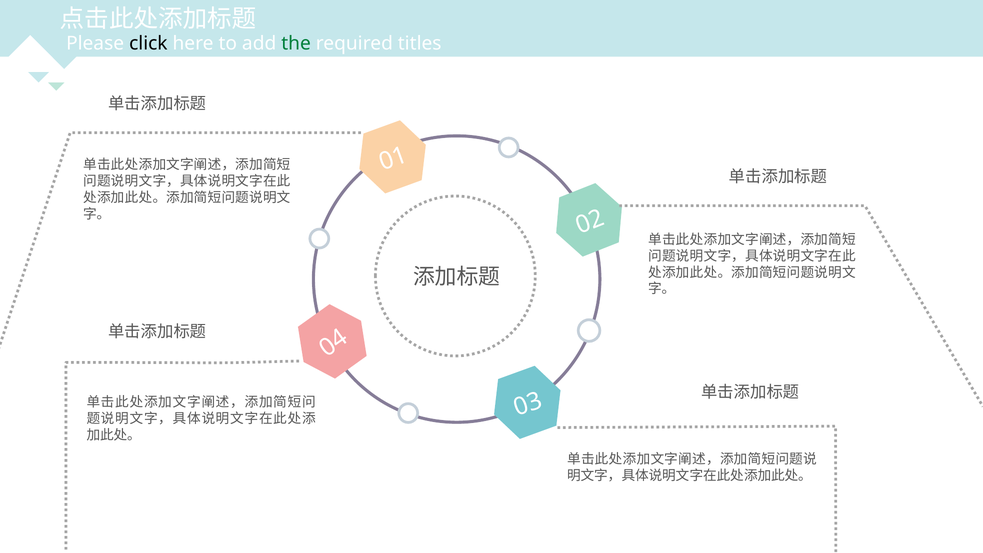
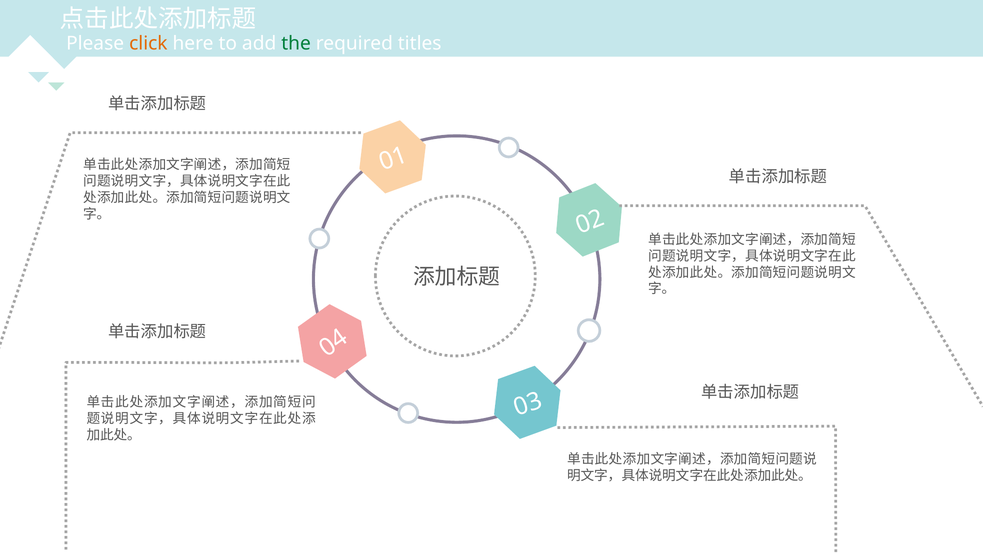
click colour: black -> orange
